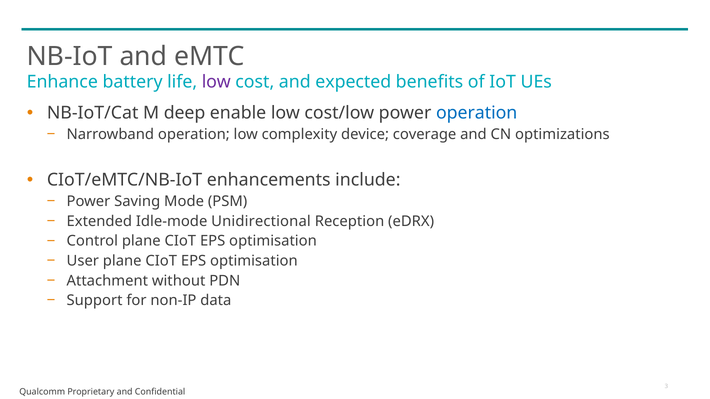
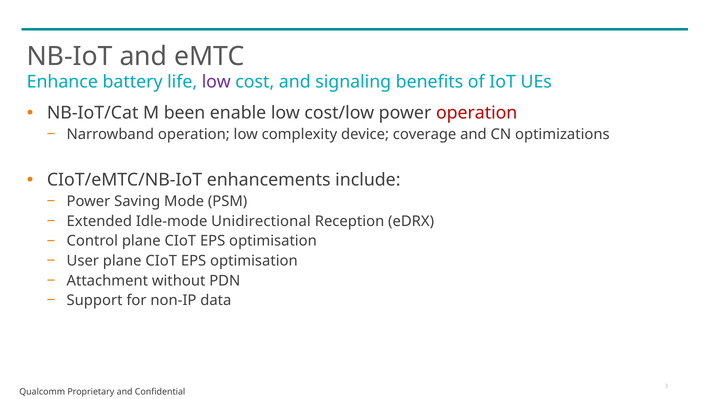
expected: expected -> signaling
deep: deep -> been
operation at (477, 113) colour: blue -> red
